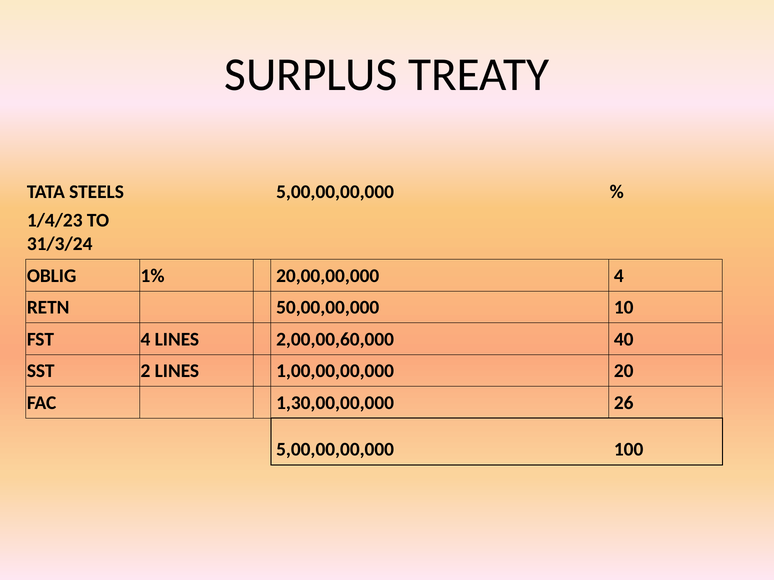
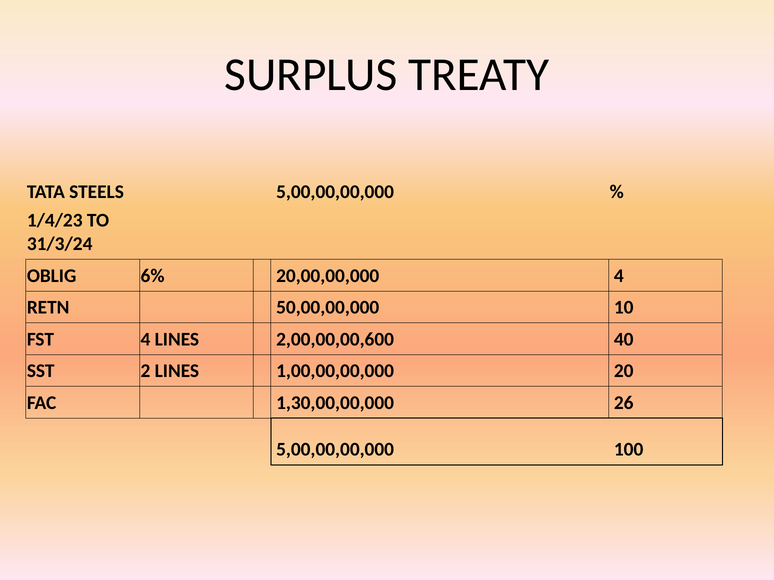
1%: 1% -> 6%
2,00,00,60,000: 2,00,00,60,000 -> 2,00,00,00,600
